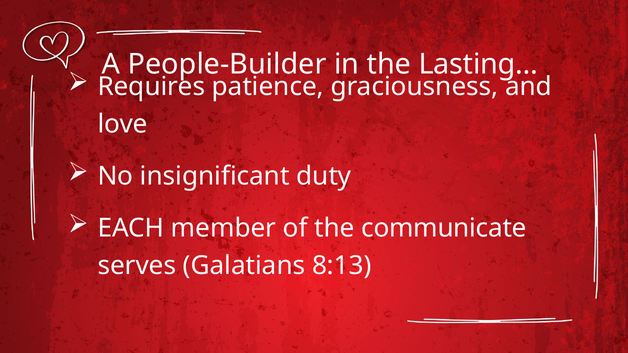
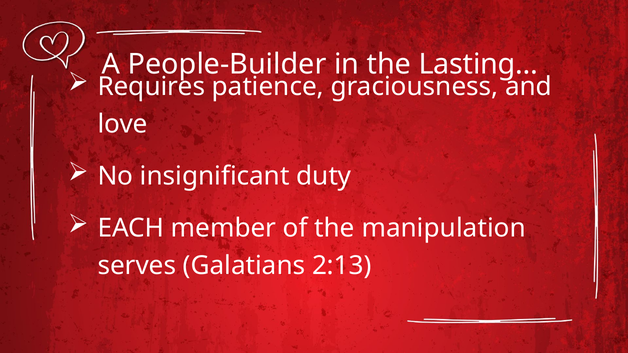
communicate: communicate -> manipulation
8:13: 8:13 -> 2:13
